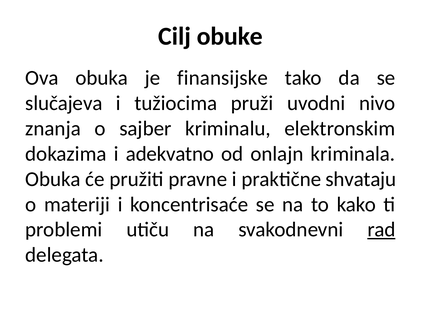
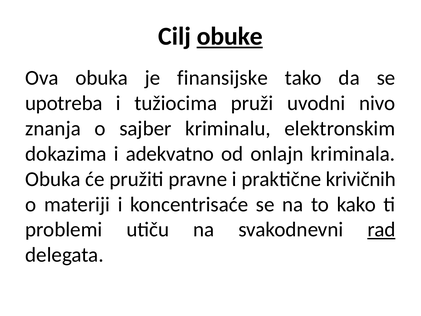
obuke underline: none -> present
slučajeva: slučajeva -> upotreba
shvataju: shvataju -> krivičnih
